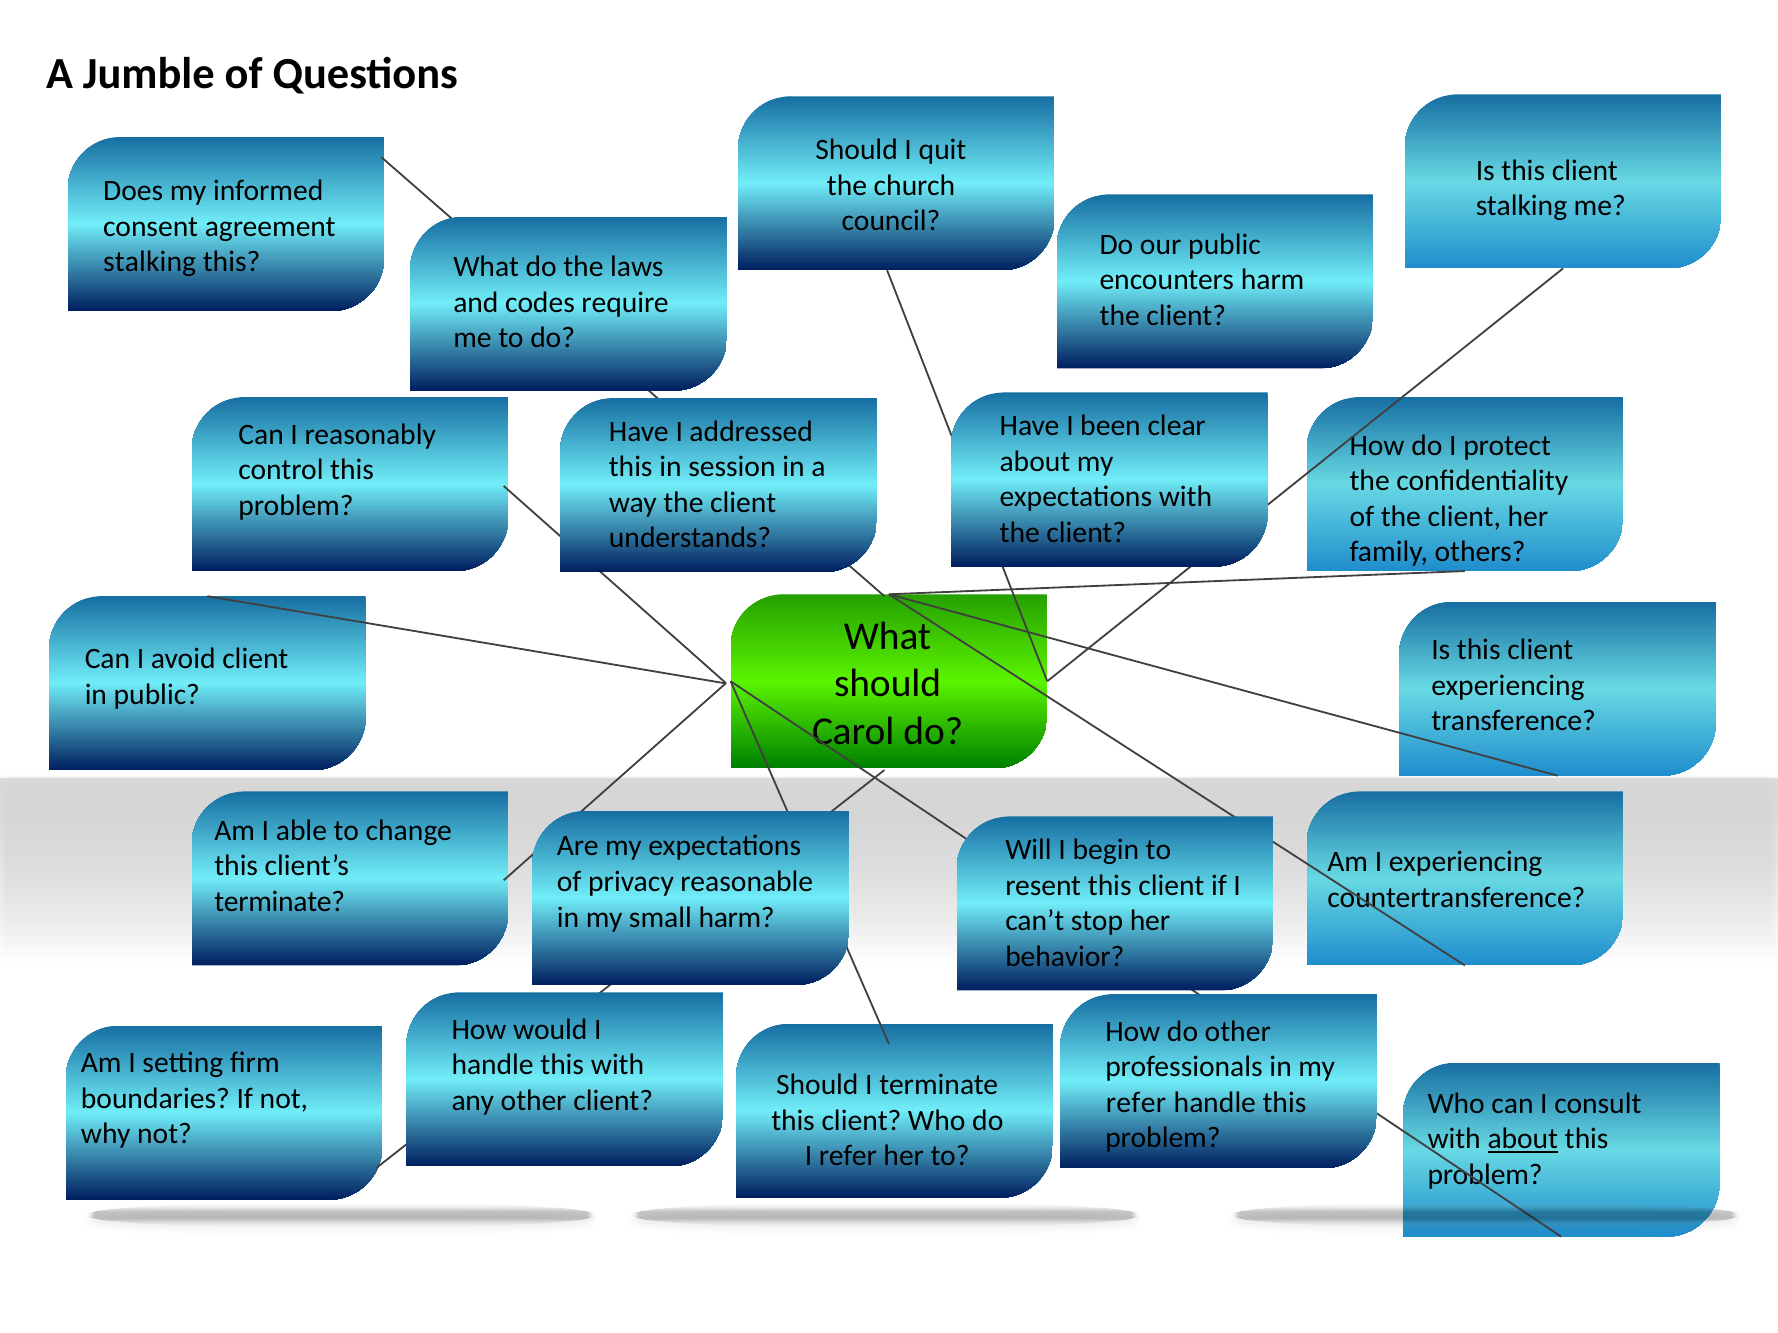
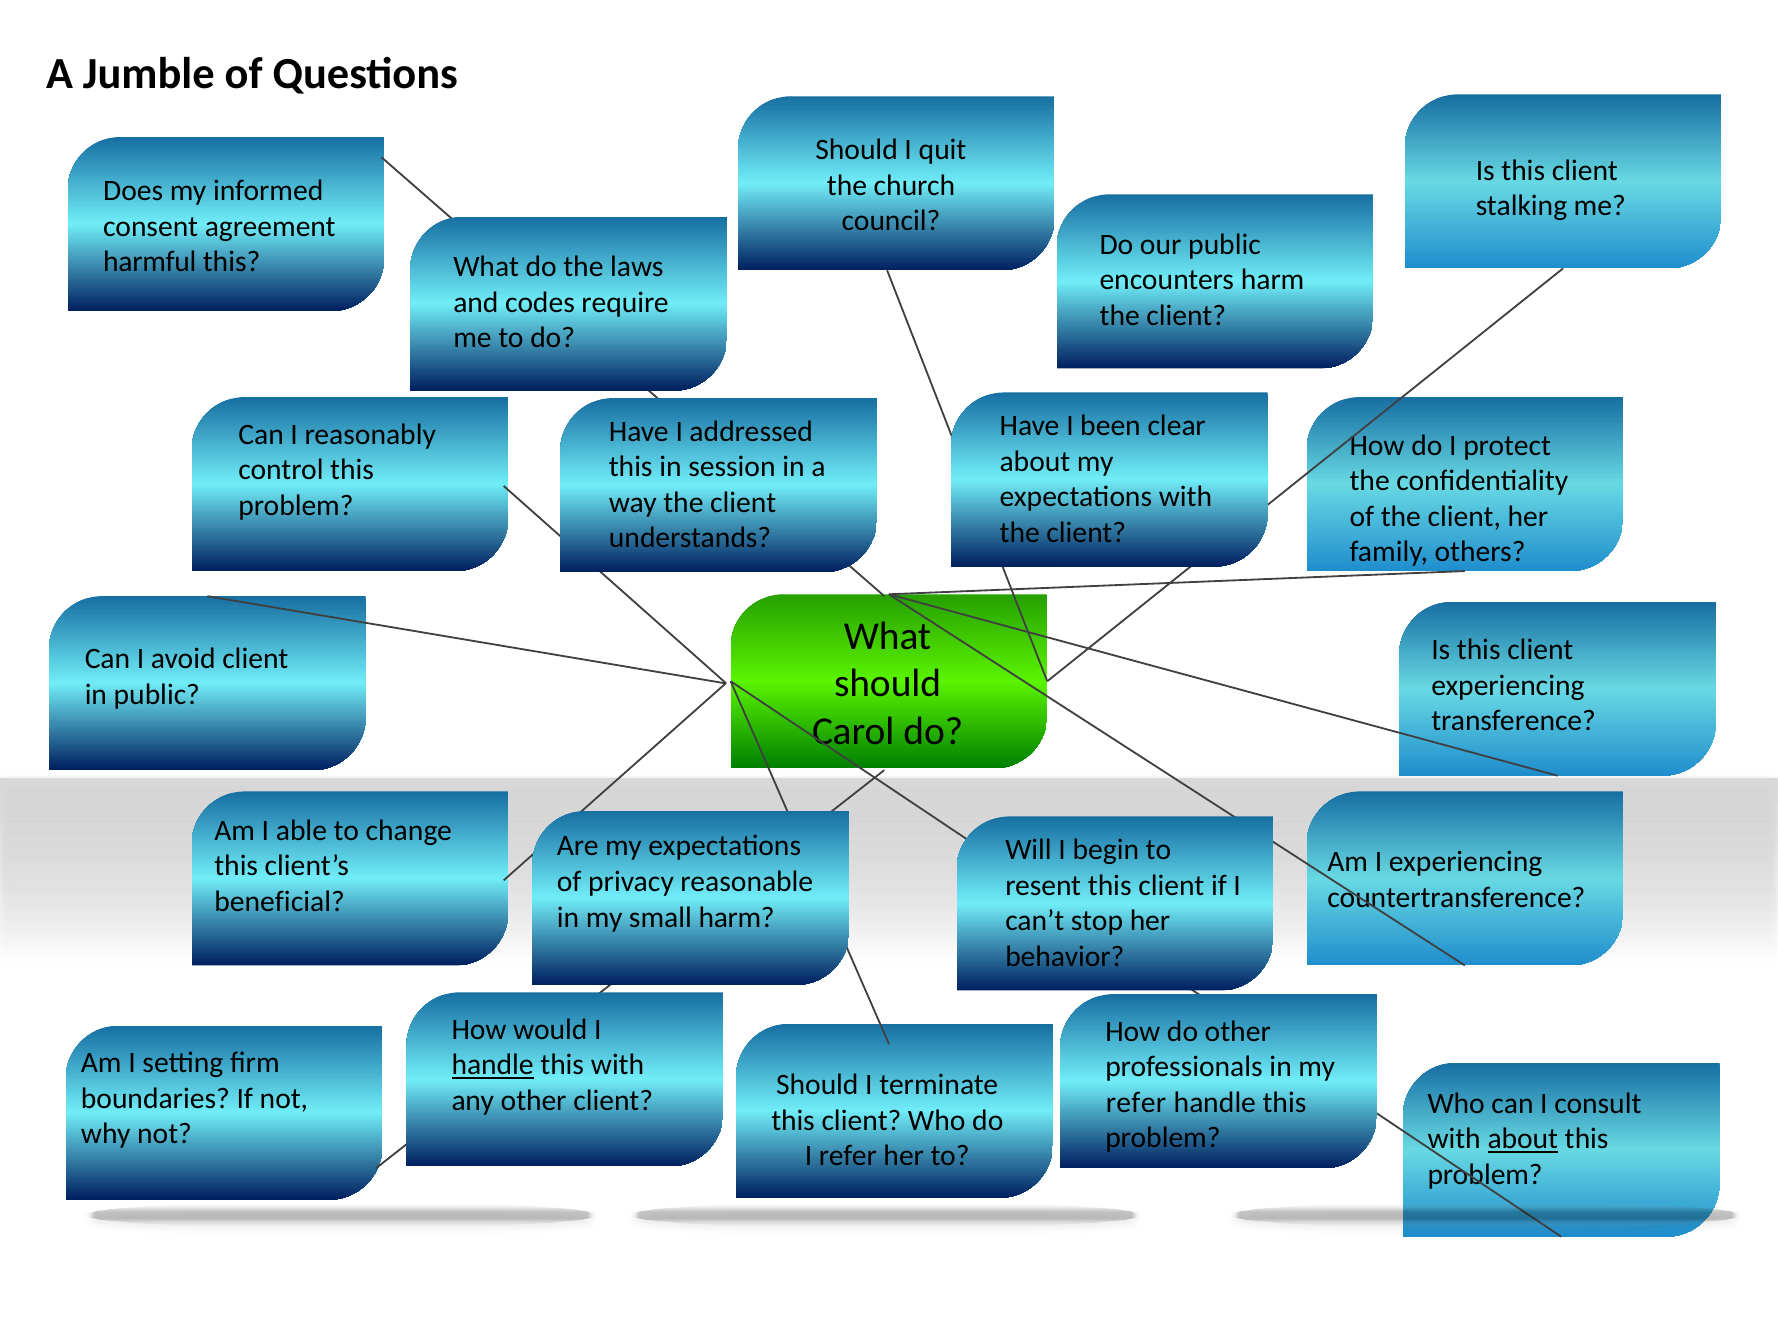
stalking at (150, 262): stalking -> harmful
terminate at (280, 902): terminate -> beneficial
handle at (493, 1065) underline: none -> present
